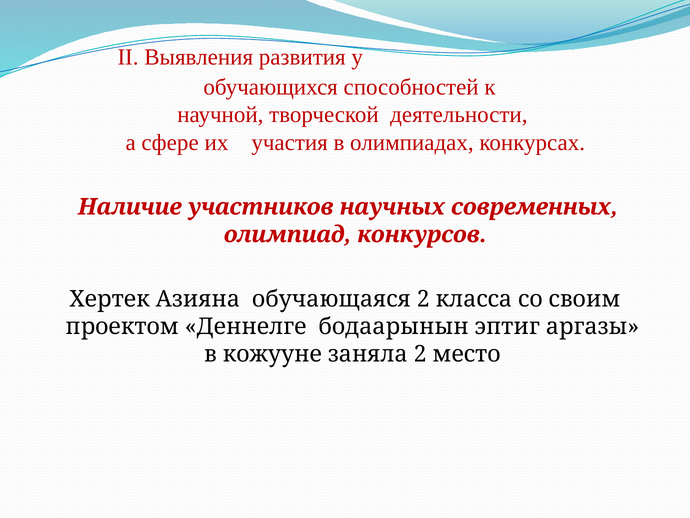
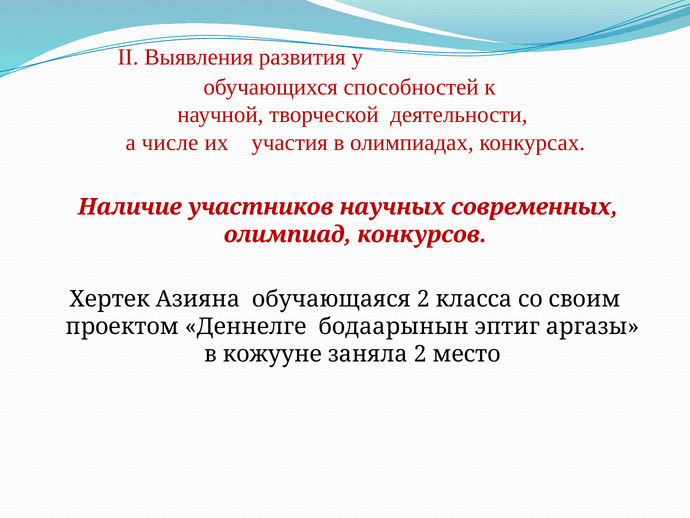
сфере: сфере -> числе
